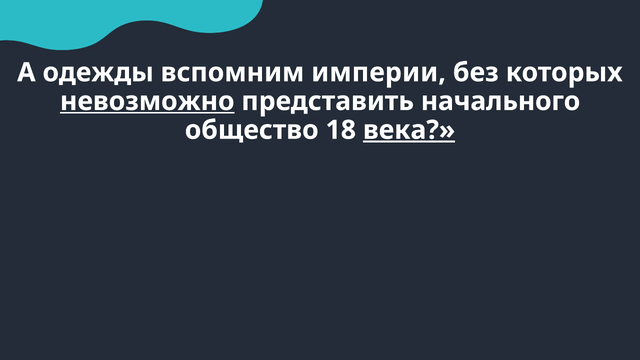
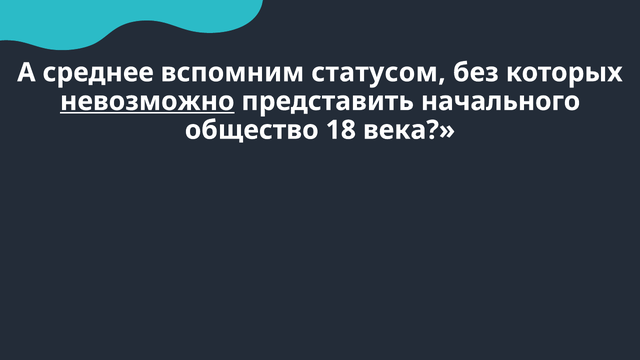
одежды: одежды -> среднее
империи: империи -> статусом
века underline: present -> none
